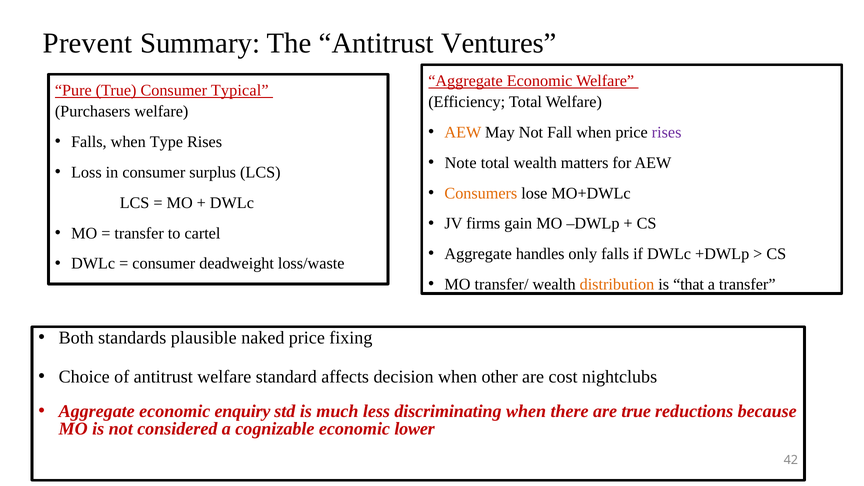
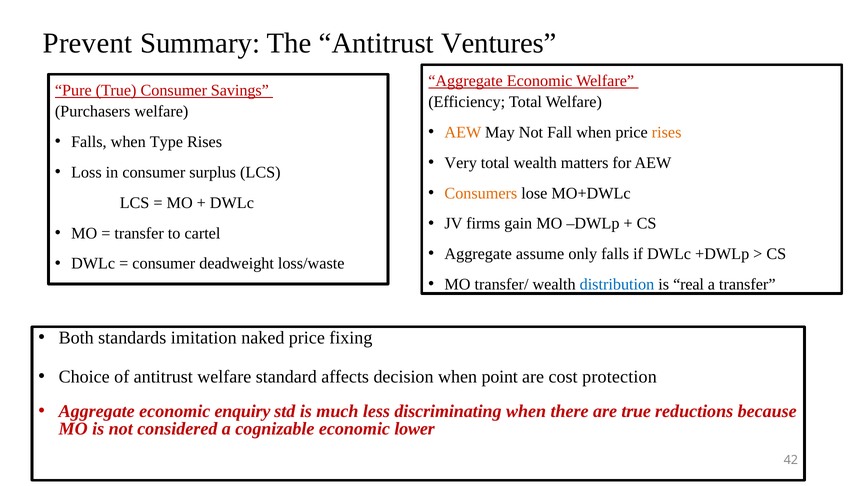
Typical: Typical -> Savings
rises at (667, 132) colour: purple -> orange
Note: Note -> Very
handles: handles -> assume
distribution colour: orange -> blue
that: that -> real
plausible: plausible -> imitation
other: other -> point
nightclubs: nightclubs -> protection
